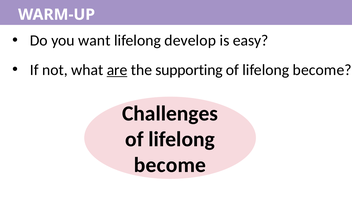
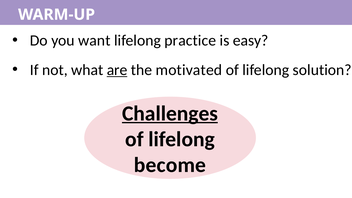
develop: develop -> practice
supporting: supporting -> motivated
become at (322, 70): become -> solution
Challenges underline: none -> present
